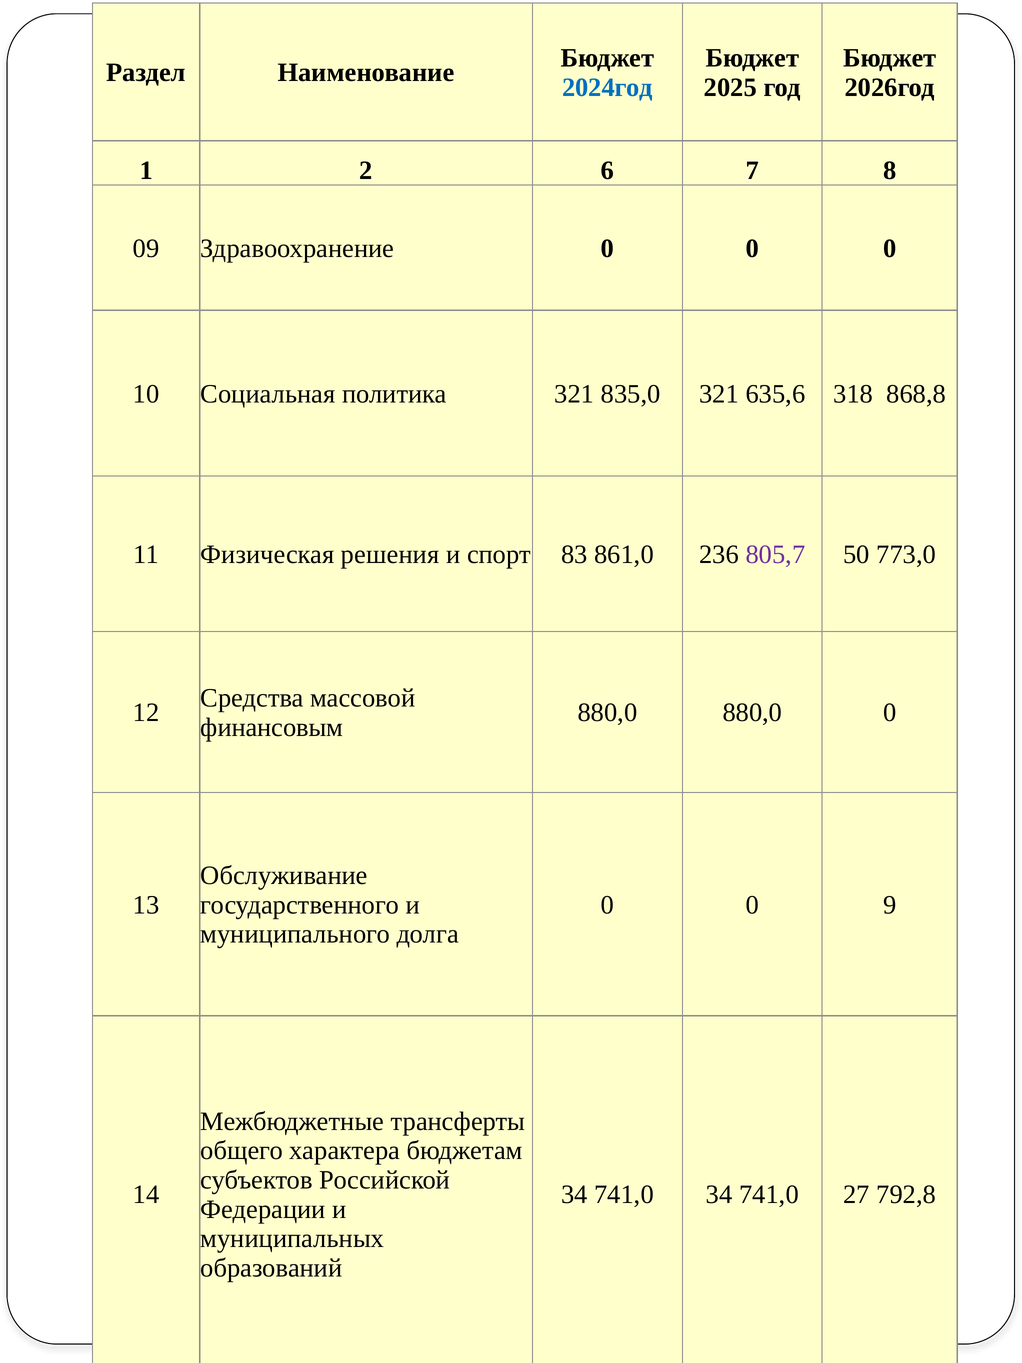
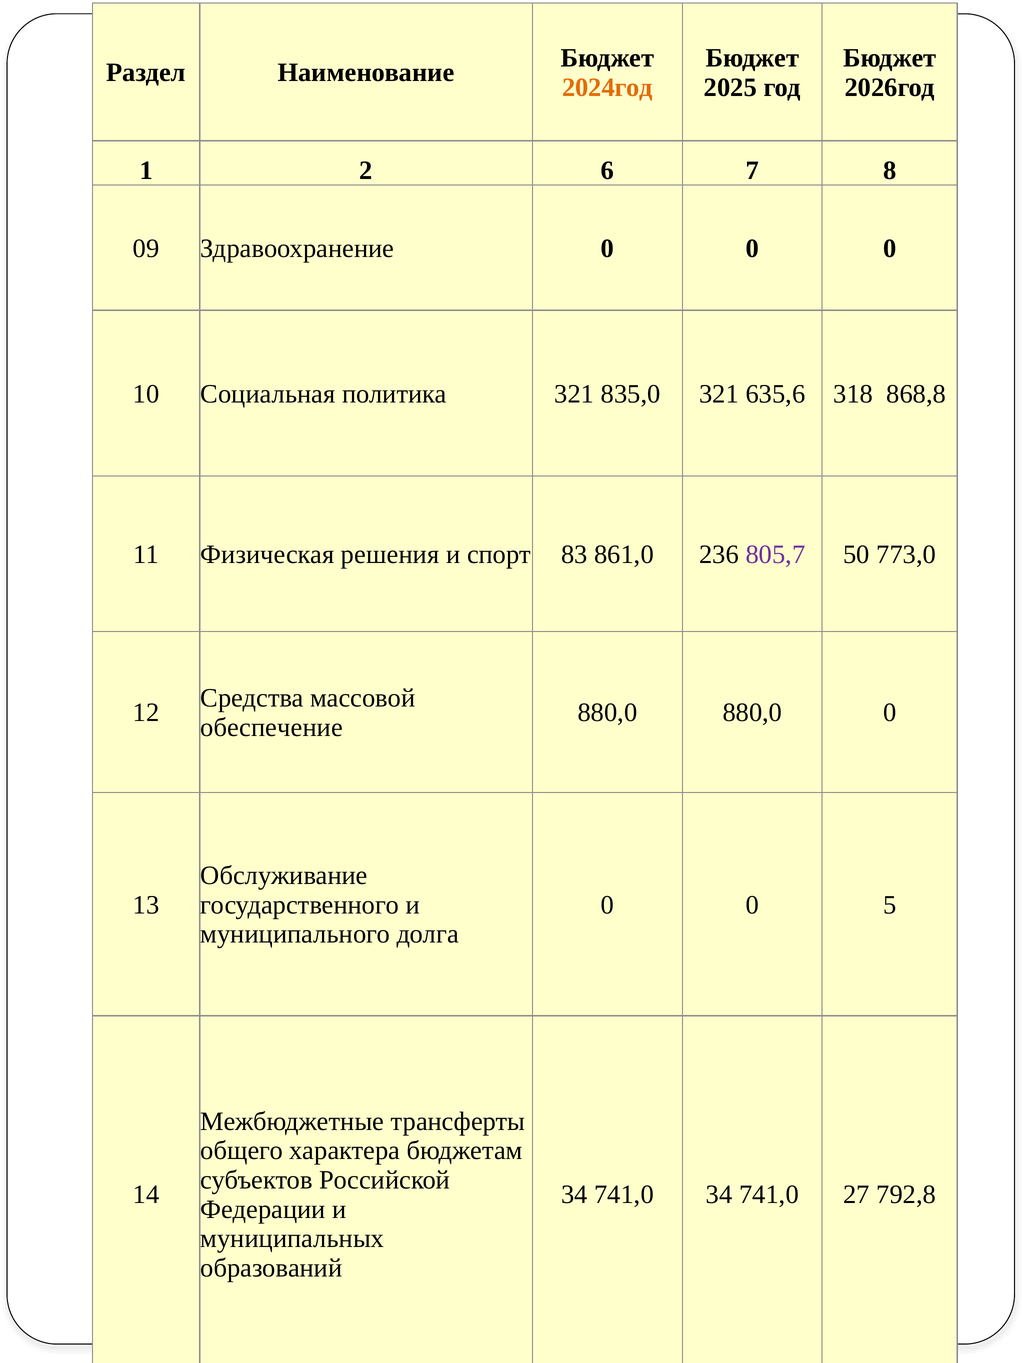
2024год colour: blue -> orange
финансовым: финансовым -> обеспечение
9: 9 -> 5
